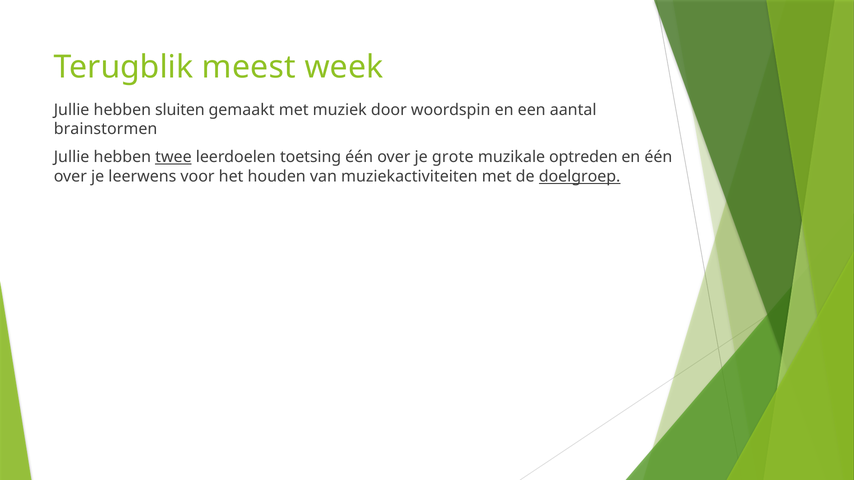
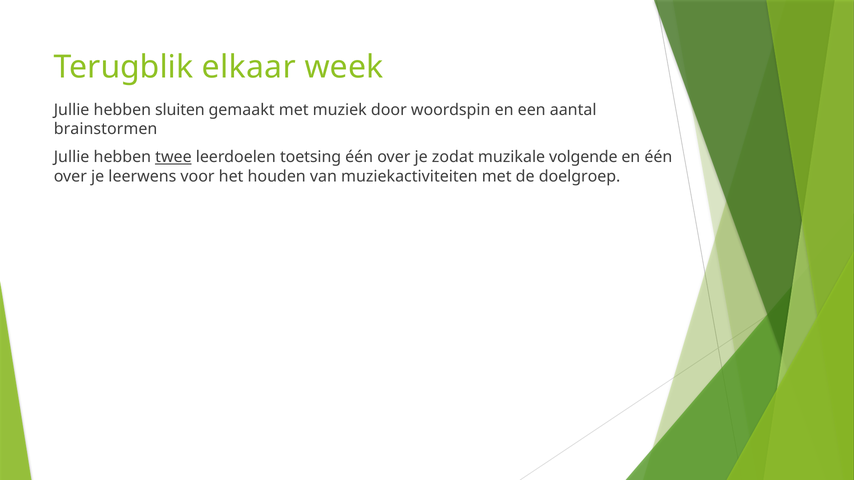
meest: meest -> elkaar
grote: grote -> zodat
optreden: optreden -> volgende
doelgroep underline: present -> none
